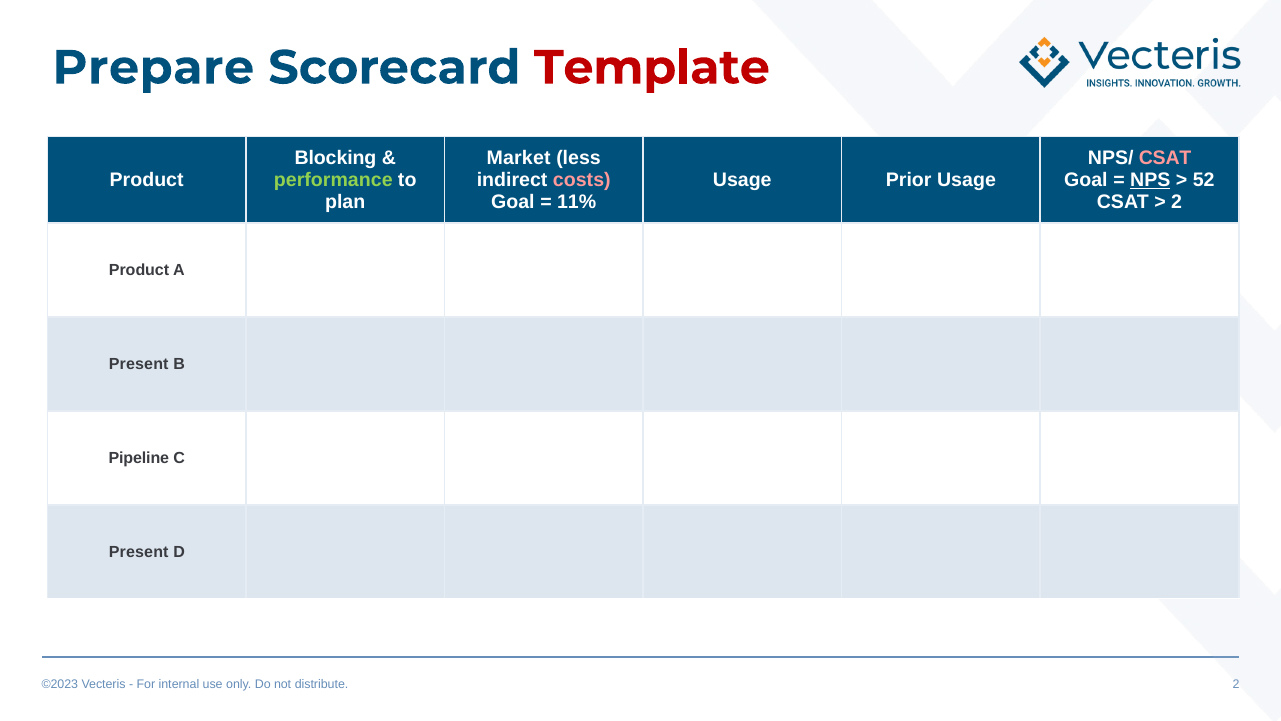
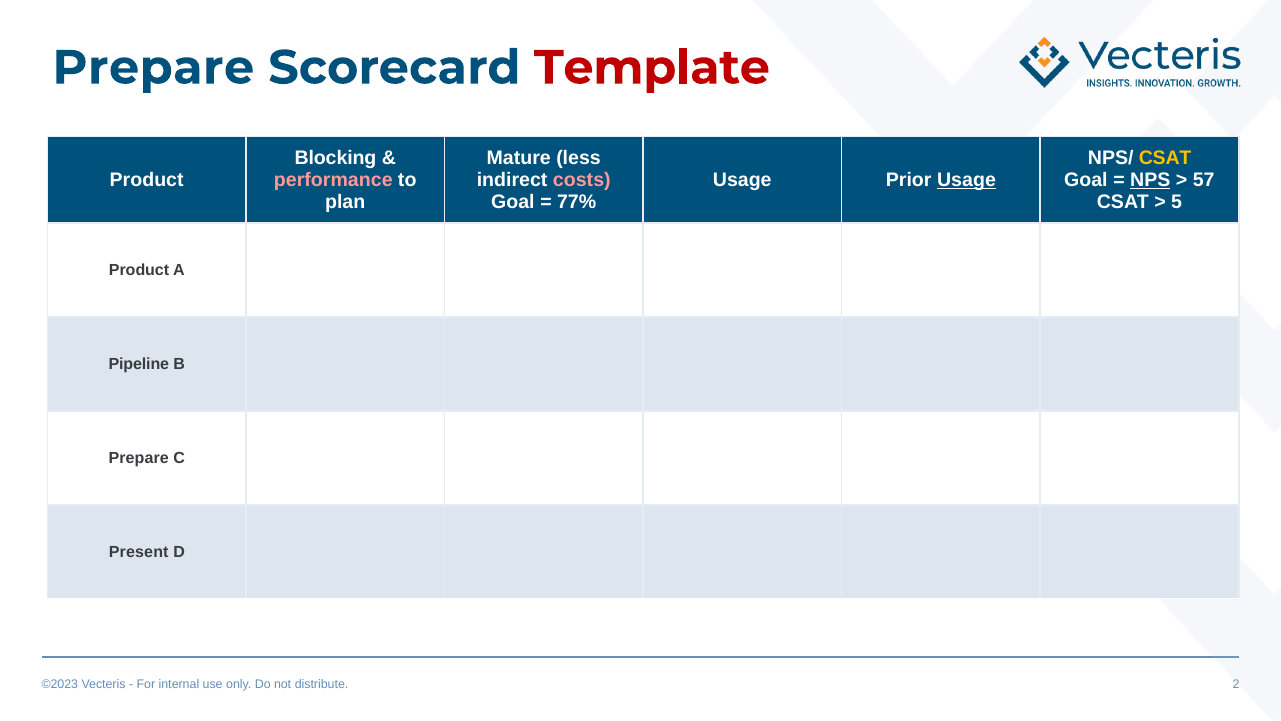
Market: Market -> Mature
CSAT at (1165, 158) colour: pink -> yellow
performance colour: light green -> pink
Usage at (966, 180) underline: none -> present
52: 52 -> 57
11%: 11% -> 77%
2 at (1177, 202): 2 -> 5
Present at (139, 364): Present -> Pipeline
Pipeline at (139, 458): Pipeline -> Prepare
